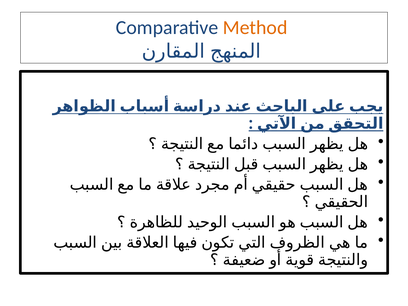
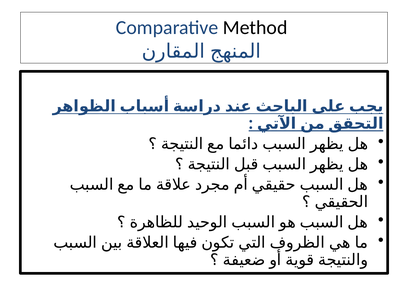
Method colour: orange -> black
